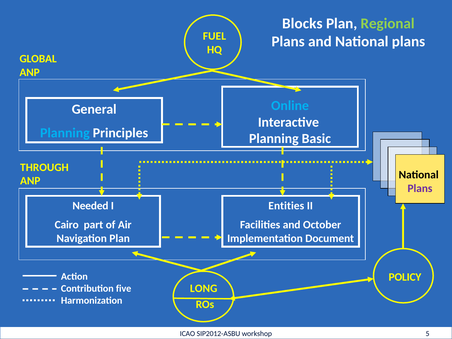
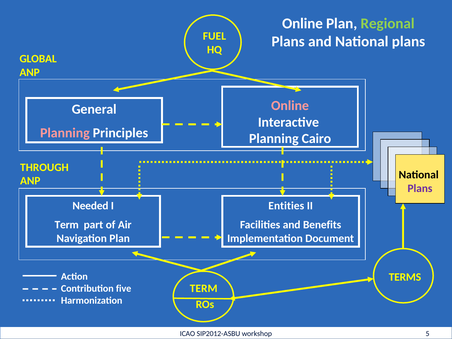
Blocks at (302, 24): Blocks -> Online
Online at (290, 106) colour: light blue -> pink
Planning at (65, 133) colour: light blue -> pink
Basic: Basic -> Cairo
Cairo at (67, 225): Cairo -> Term
October: October -> Benefits
POLICY: POLICY -> TERMS
LONG at (204, 289): LONG -> TERM
